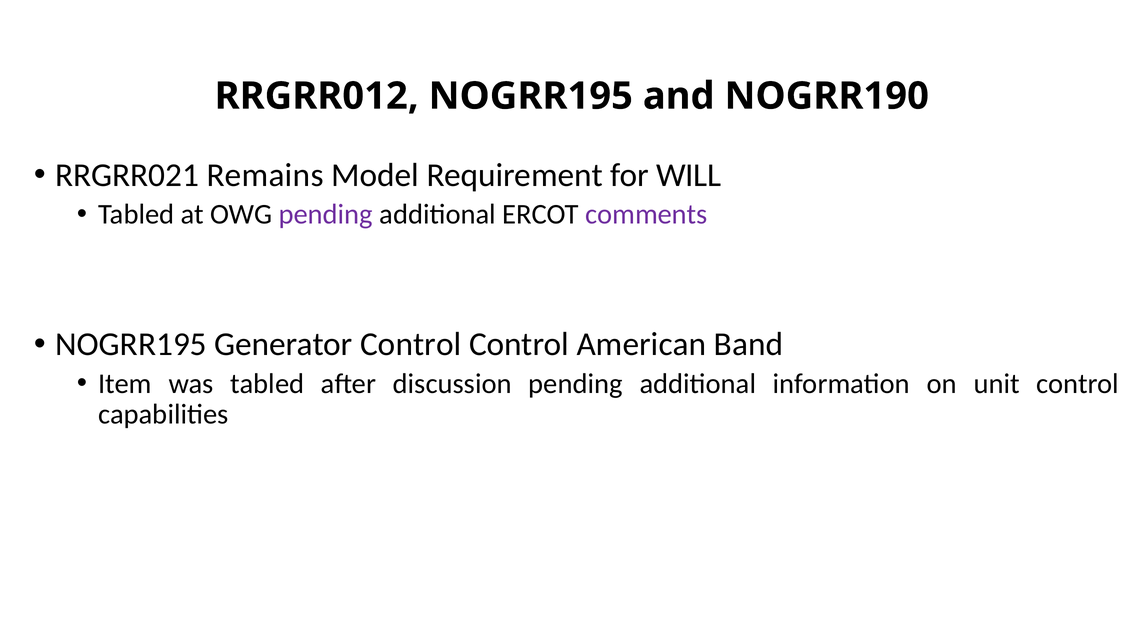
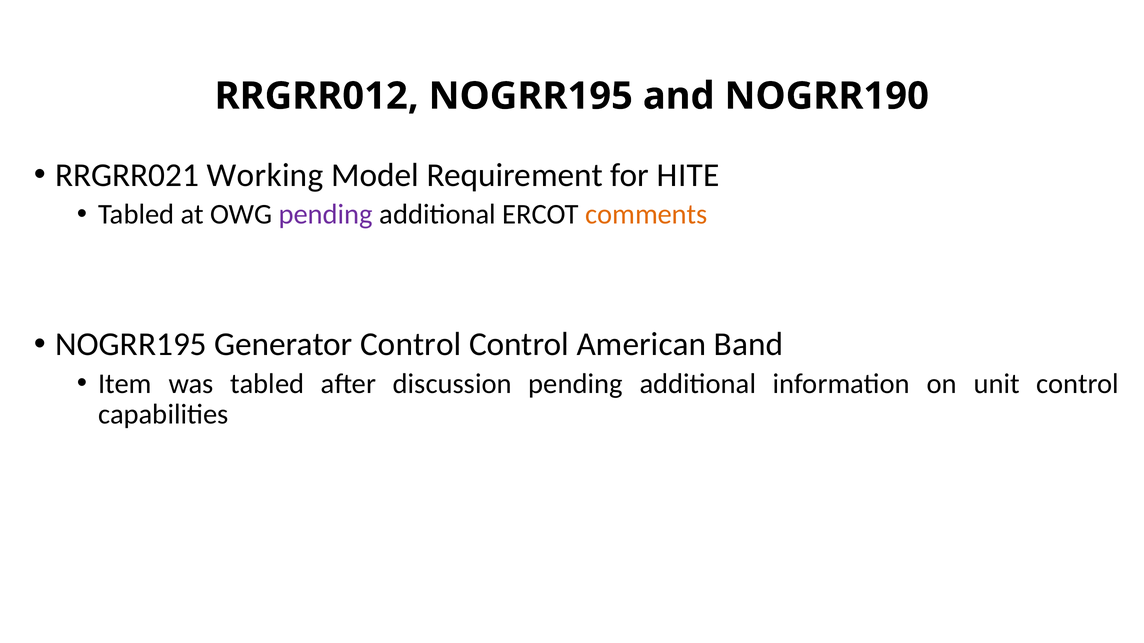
Remains: Remains -> Working
WILL: WILL -> HITE
comments colour: purple -> orange
